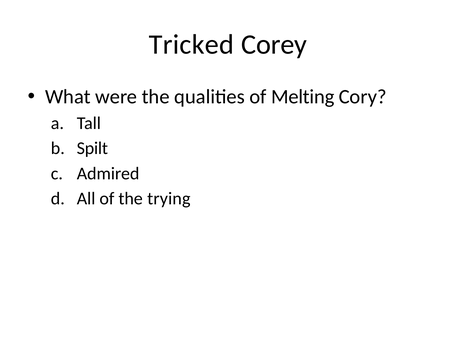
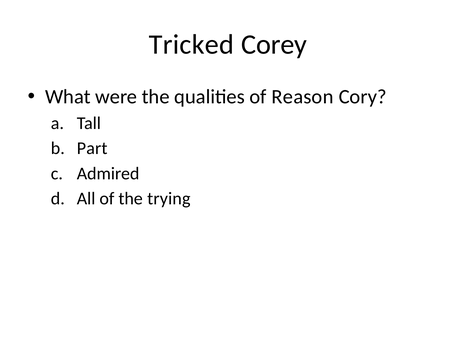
Melting: Melting -> Reason
Spilt: Spilt -> Part
